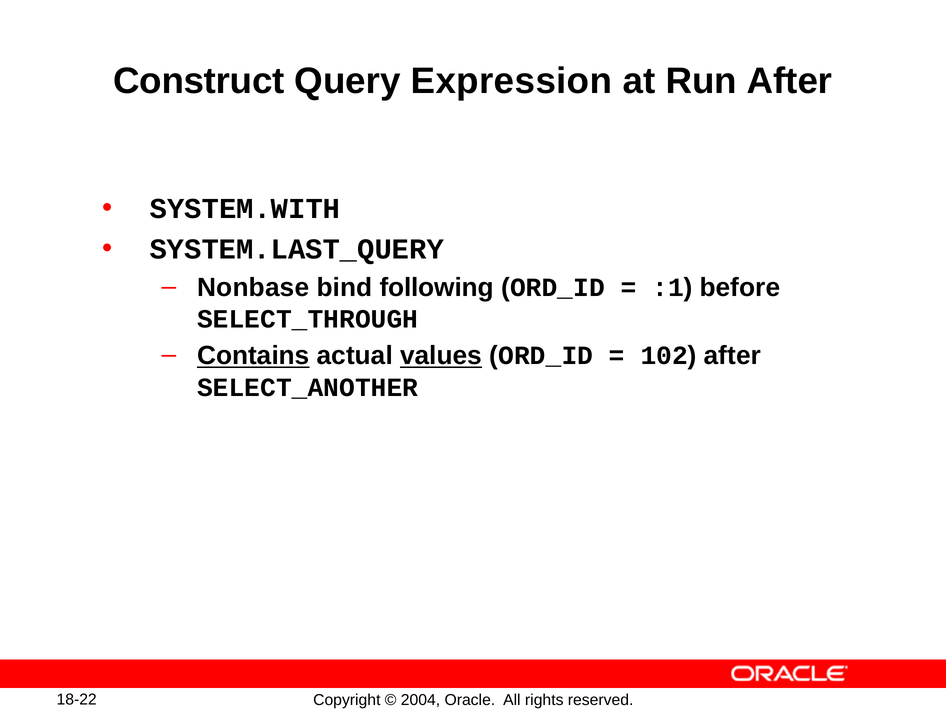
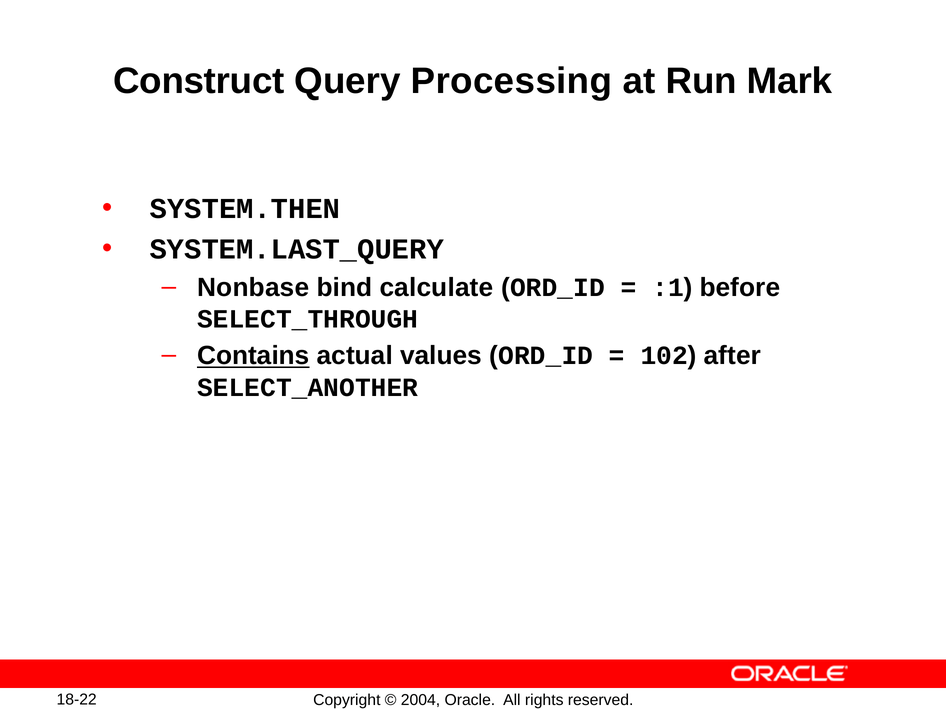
Expression: Expression -> Processing
Run After: After -> Mark
SYSTEM.WITH: SYSTEM.WITH -> SYSTEM.THEN
following: following -> calculate
values underline: present -> none
